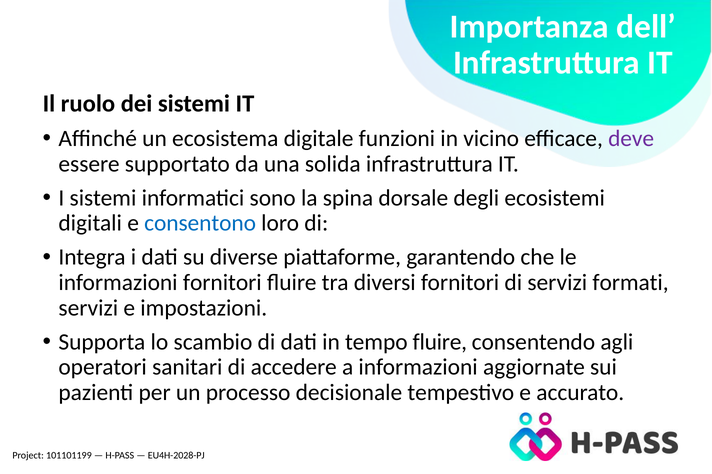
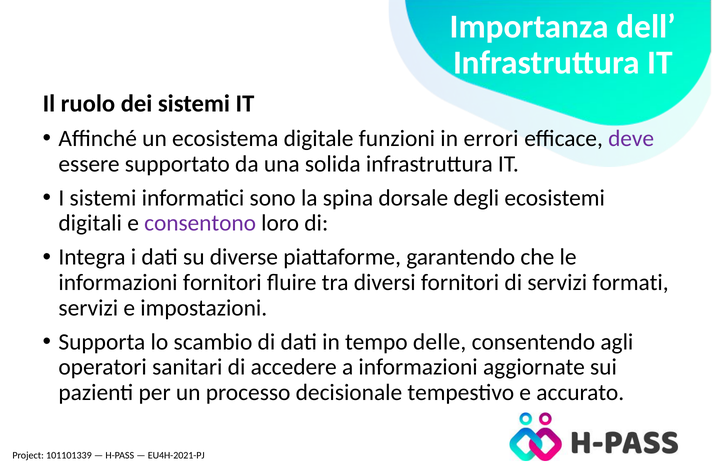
vicino: vicino -> errori
consentono colour: blue -> purple
tempo fluire: fluire -> delle
101101199: 101101199 -> 101101339
EU4H-2028-PJ: EU4H-2028-PJ -> EU4H-2021-PJ
